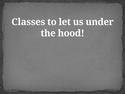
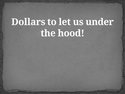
Classes: Classes -> Dollars
